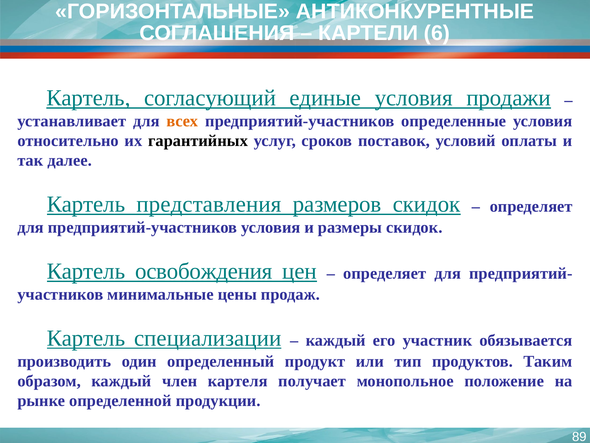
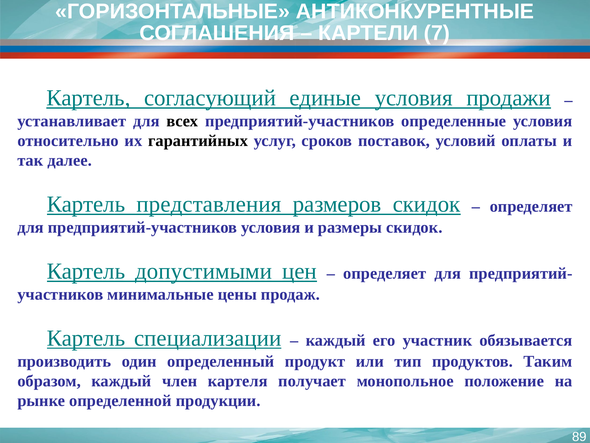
6: 6 -> 7
всех colour: orange -> black
освобождения: освобождения -> допустимыми
